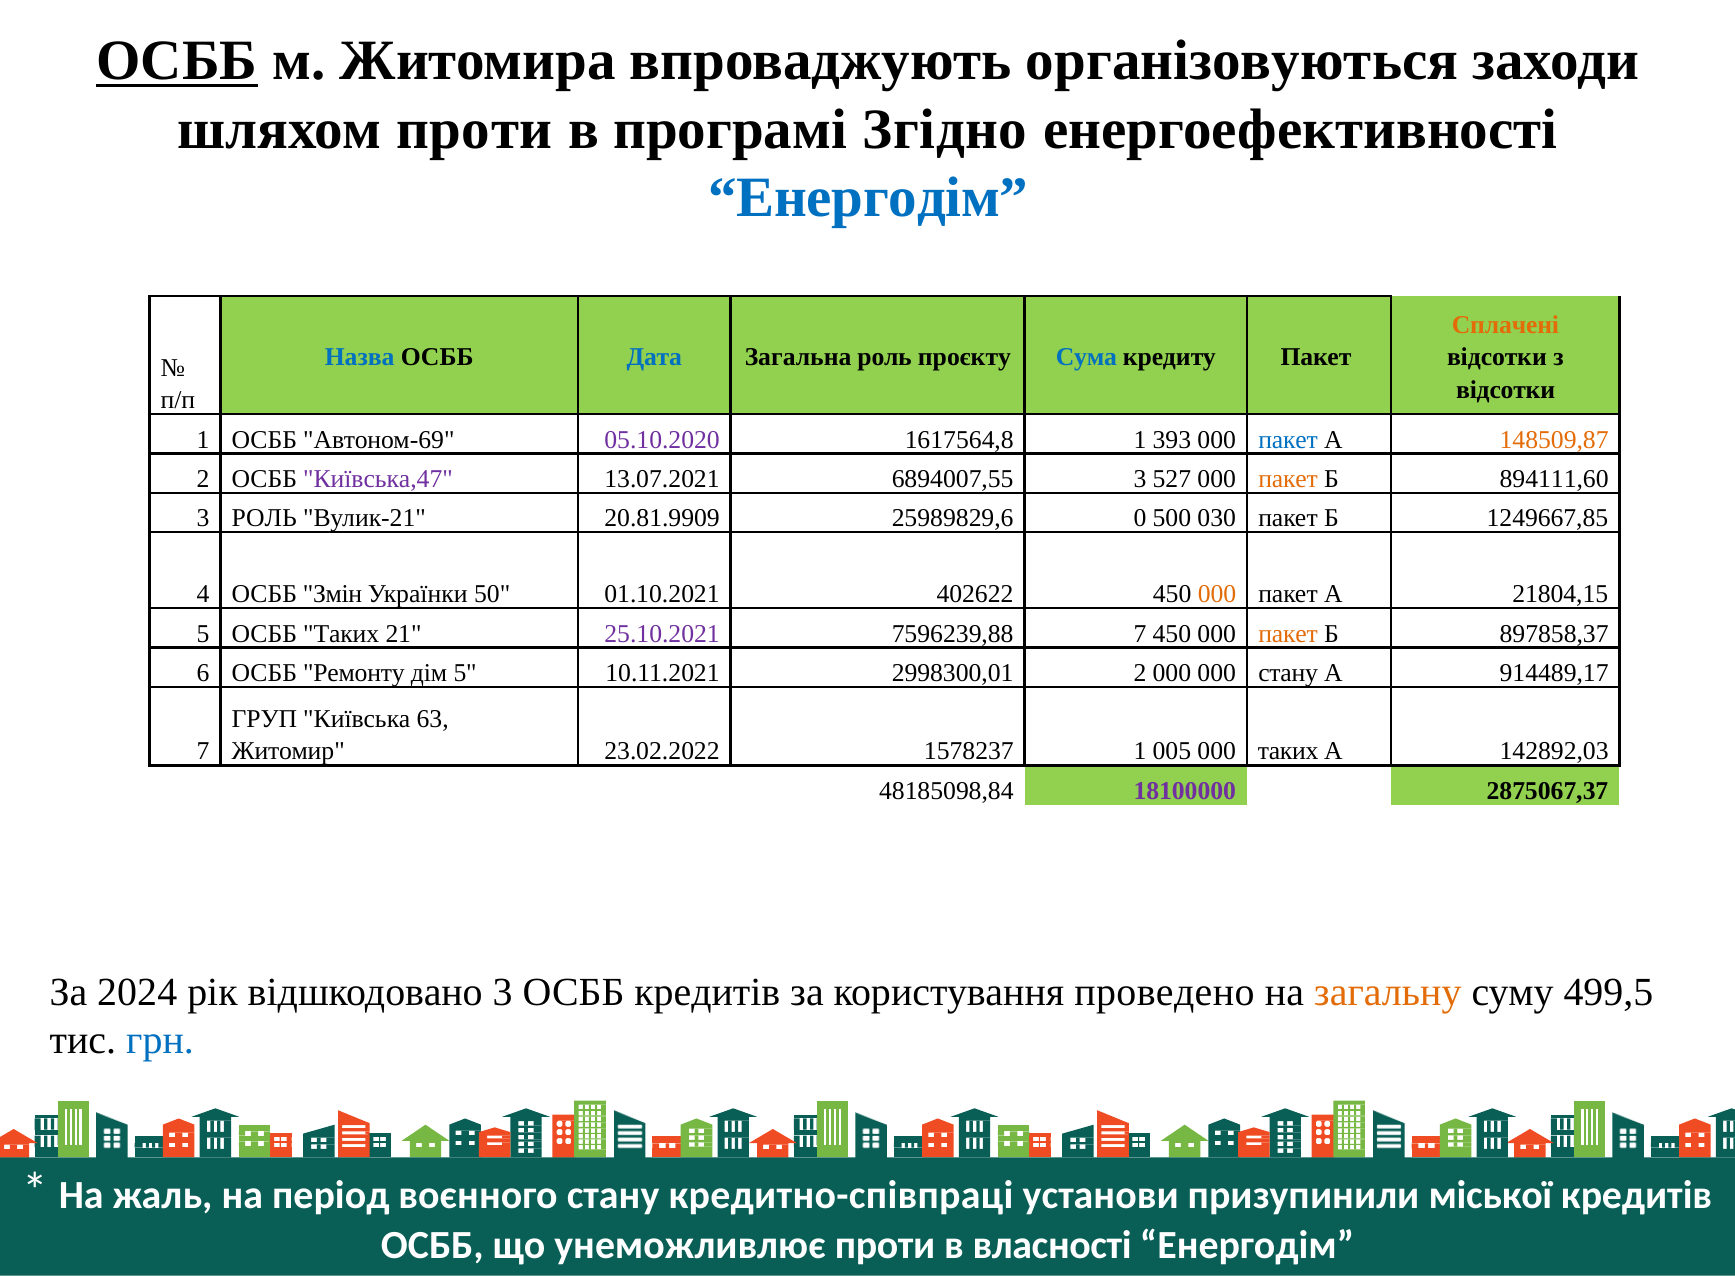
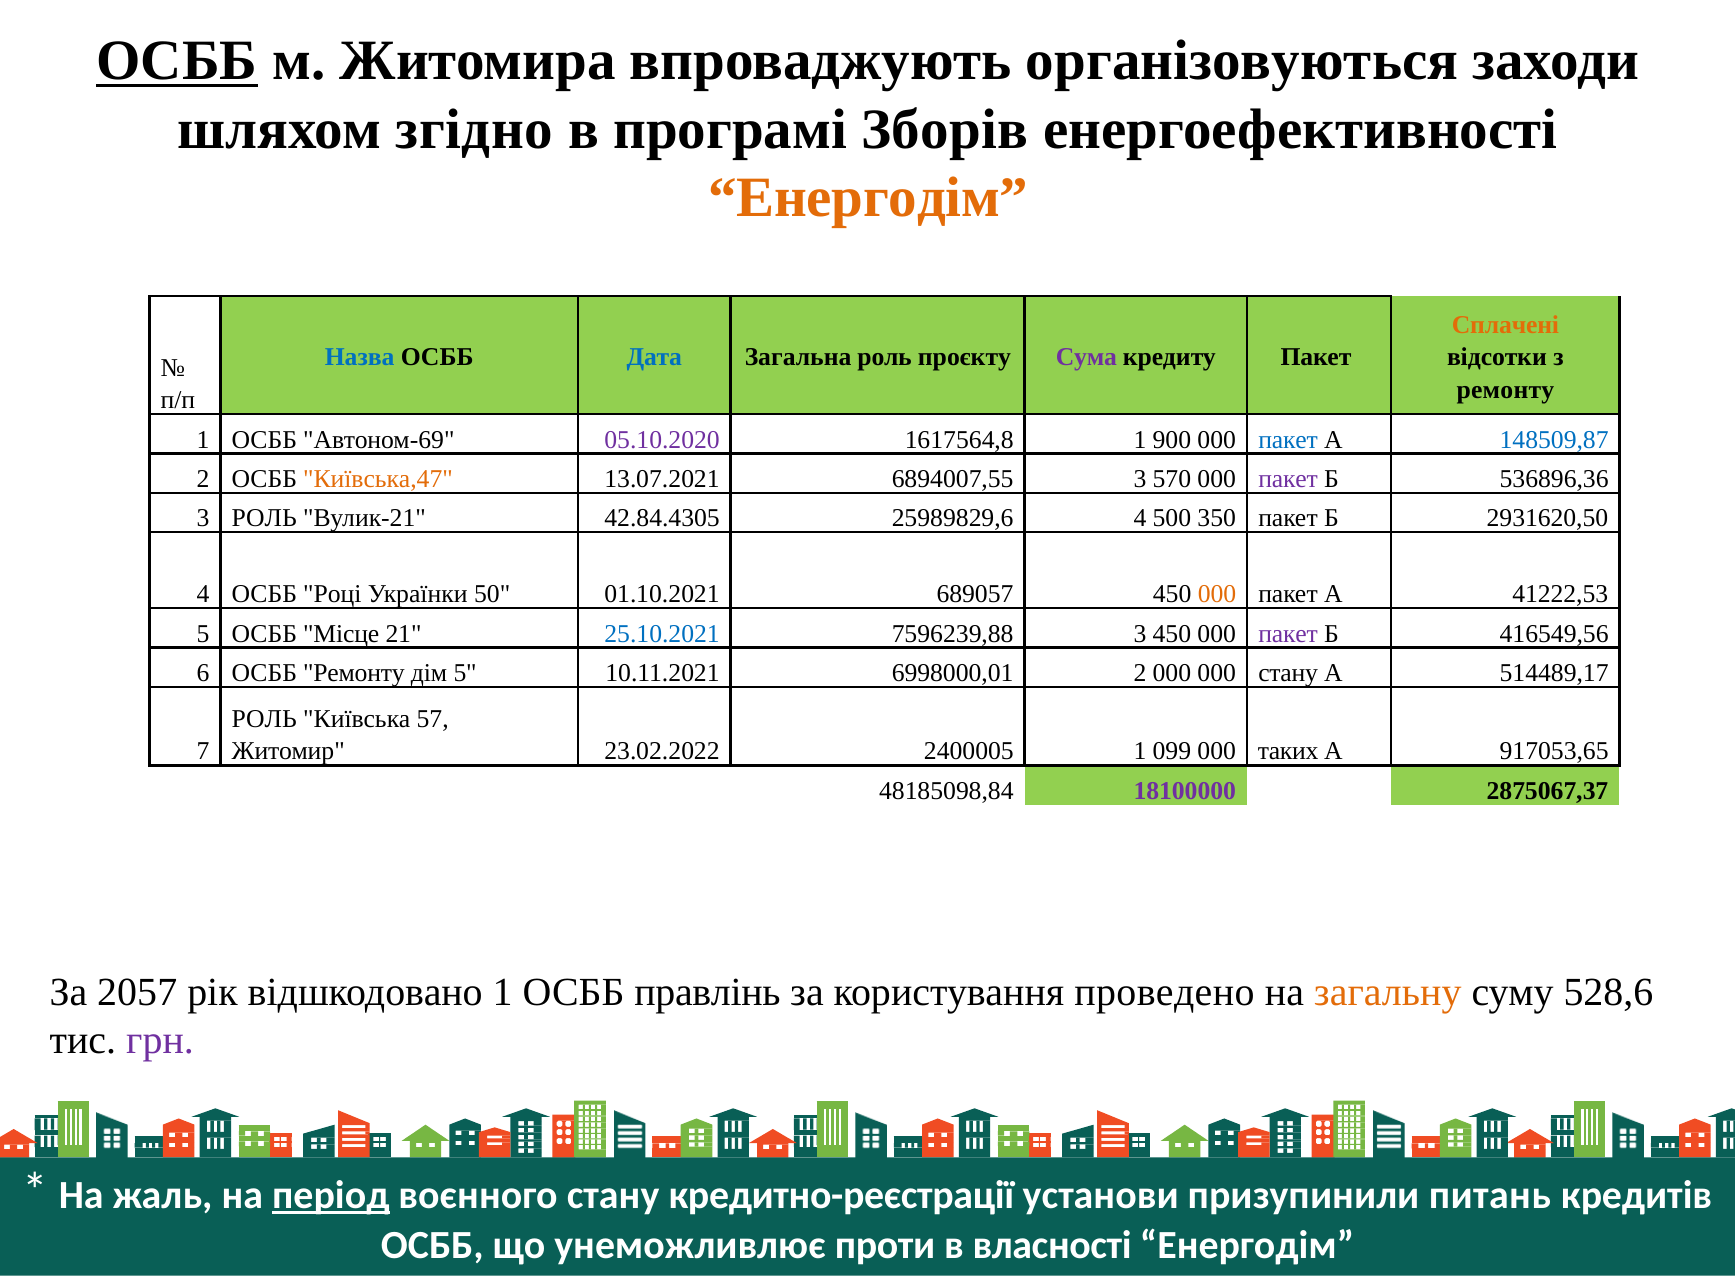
шляхом проти: проти -> згідно
Згідно: Згідно -> Зборів
Енергодім at (868, 198) colour: blue -> orange
Сума colour: blue -> purple
відсотки at (1506, 390): відсотки -> ремонту
393: 393 -> 900
148509,87 colour: orange -> blue
Київська,47 colour: purple -> orange
527: 527 -> 570
пакет at (1288, 479) colour: orange -> purple
894111,60: 894111,60 -> 536896,36
20.81.9909: 20.81.9909 -> 42.84.4305
25989829,6 0: 0 -> 4
030: 030 -> 350
1249667,85: 1249667,85 -> 2931620,50
Змін: Змін -> Році
402622: 402622 -> 689057
21804,15: 21804,15 -> 41222,53
ОСББ Таких: Таких -> Місце
25.10.2021 colour: purple -> blue
7596239,88 7: 7 -> 3
пакет at (1288, 634) colour: orange -> purple
897858,37: 897858,37 -> 416549,56
2998300,01: 2998300,01 -> 6998000,01
914489,17: 914489,17 -> 514489,17
ГРУП at (264, 719): ГРУП -> РОЛЬ
63: 63 -> 57
1578237: 1578237 -> 2400005
005: 005 -> 099
142892,03: 142892,03 -> 917053,65
2024: 2024 -> 2057
відшкодовано 3: 3 -> 1
ОСББ кредитів: кредитів -> правлінь
499,5: 499,5 -> 528,6
грн colour: blue -> purple
період underline: none -> present
кредитно-співпраці: кредитно-співпраці -> кредитно-реєстрації
міської: міської -> питань
